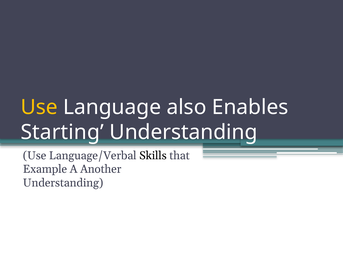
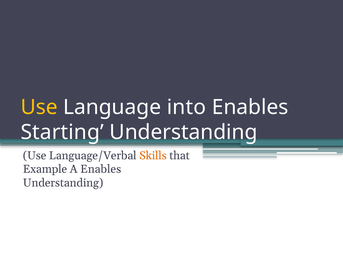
also: also -> into
Skills colour: black -> orange
A Another: Another -> Enables
